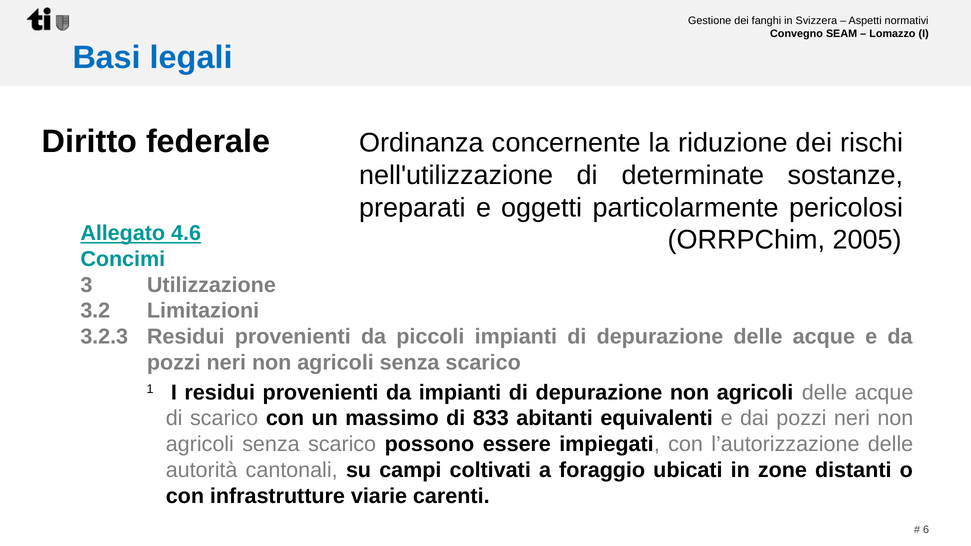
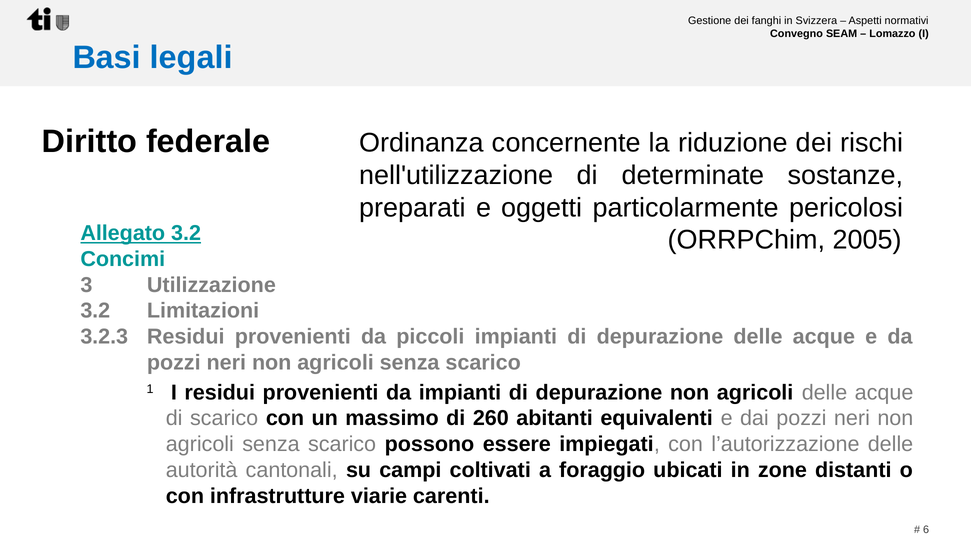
Allegato 4.6: 4.6 -> 3.2
833: 833 -> 260
